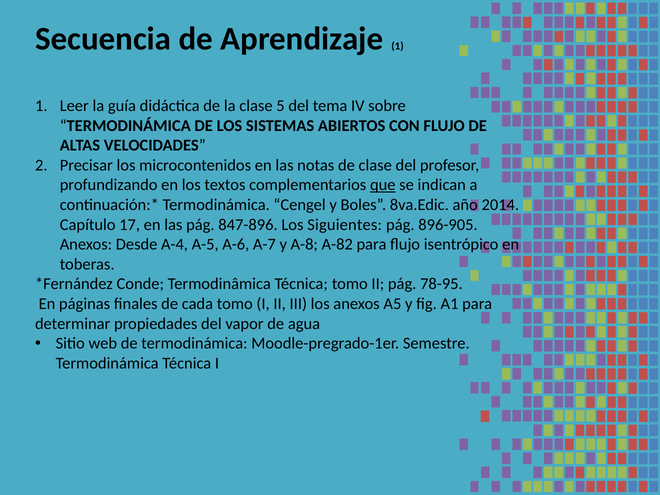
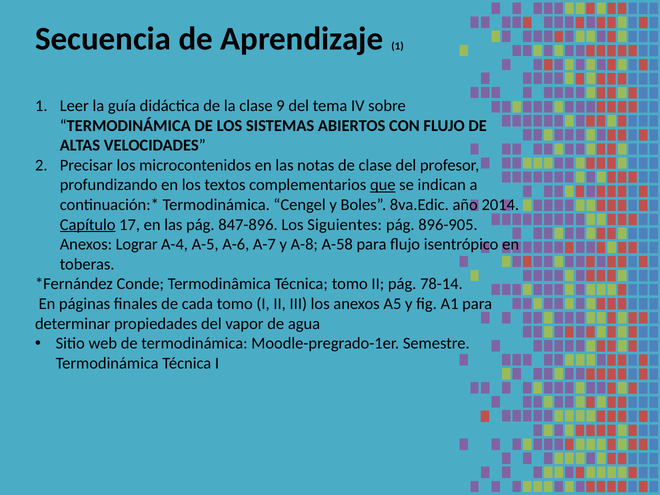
5: 5 -> 9
Capítulo underline: none -> present
Desde: Desde -> Lograr
A-82: A-82 -> A-58
78-95: 78-95 -> 78-14
